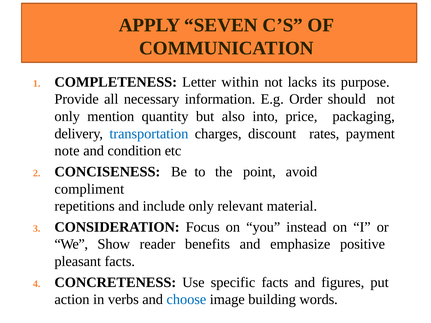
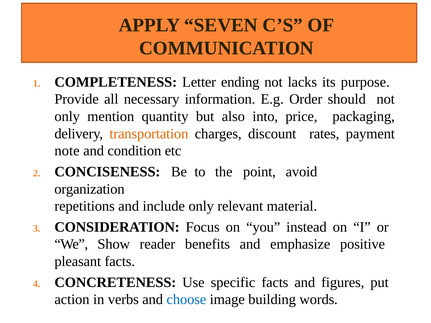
within: within -> ending
transportation colour: blue -> orange
compliment: compliment -> organization
